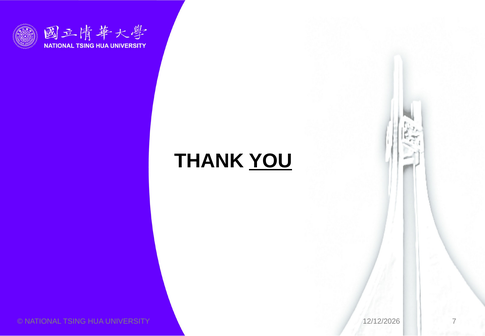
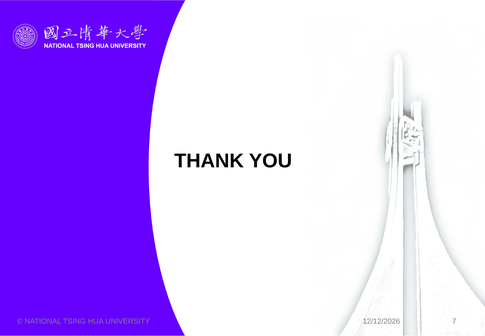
YOU underline: present -> none
